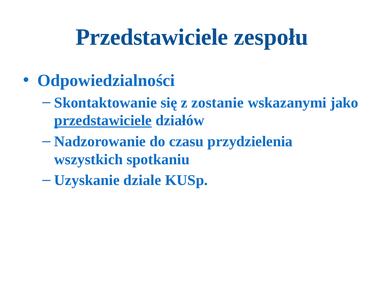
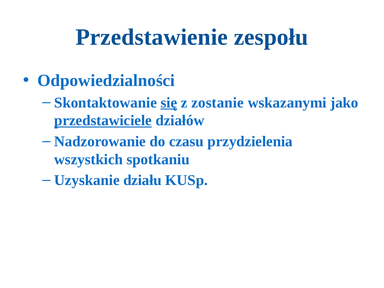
Przedstawiciele at (152, 37): Przedstawiciele -> Przedstawienie
się underline: none -> present
dziale: dziale -> działu
